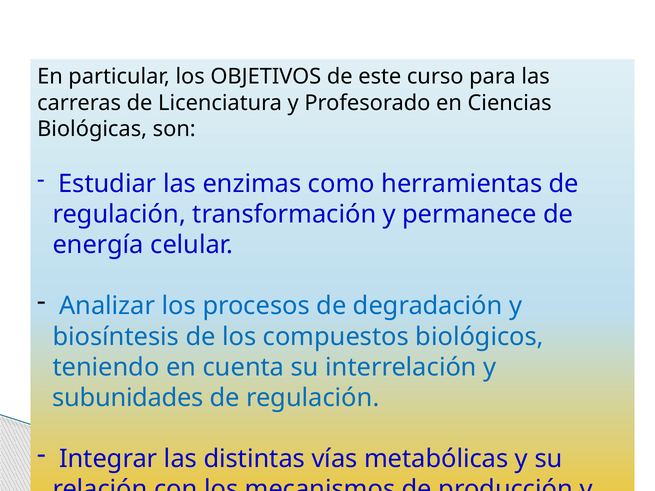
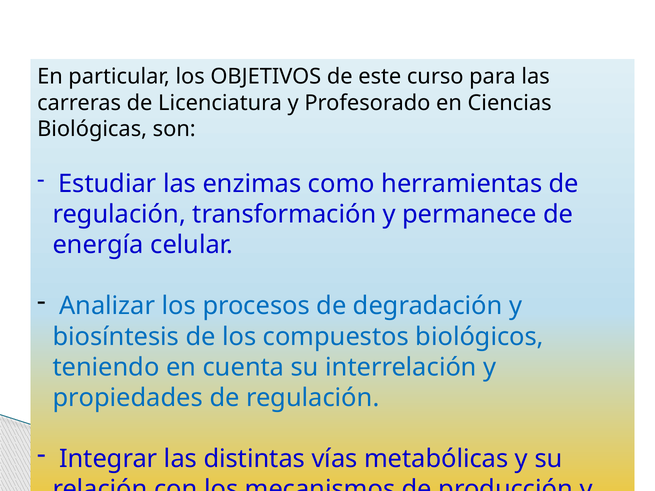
subunidades: subunidades -> propiedades
